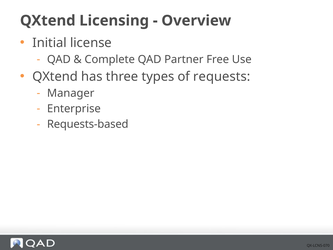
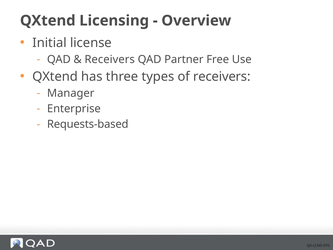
Complete at (110, 59): Complete -> Receivers
of requests: requests -> receivers
